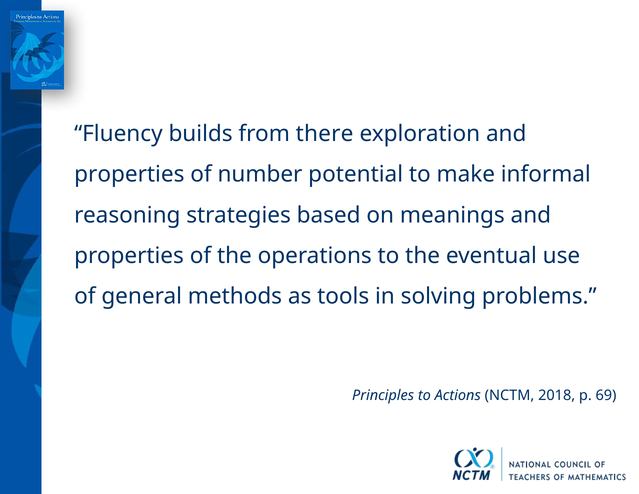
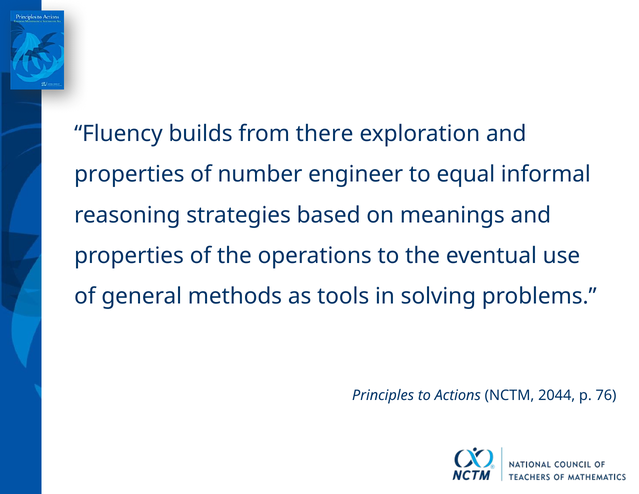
potential: potential -> engineer
make: make -> equal
2018: 2018 -> 2044
69: 69 -> 76
